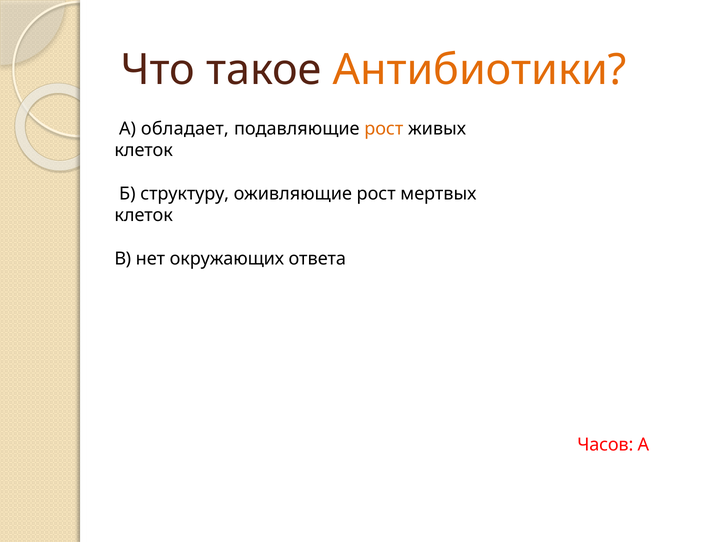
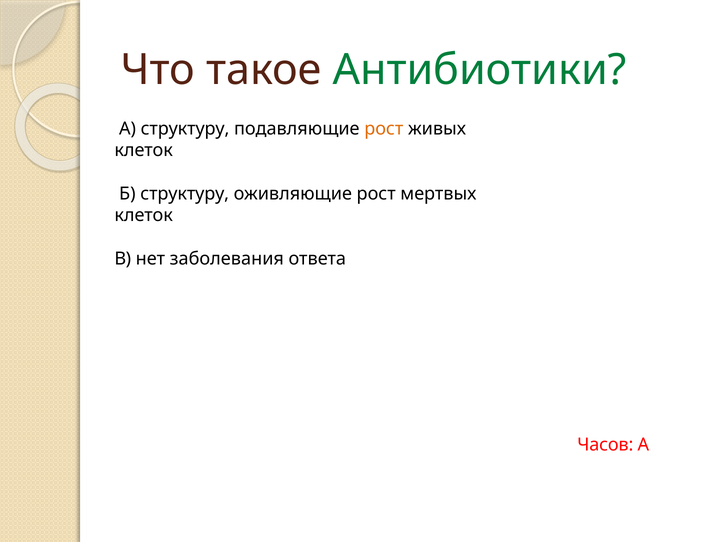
Антибиотики colour: orange -> green
А обладает: обладает -> структуру
окружающих: окружающих -> заболевания
